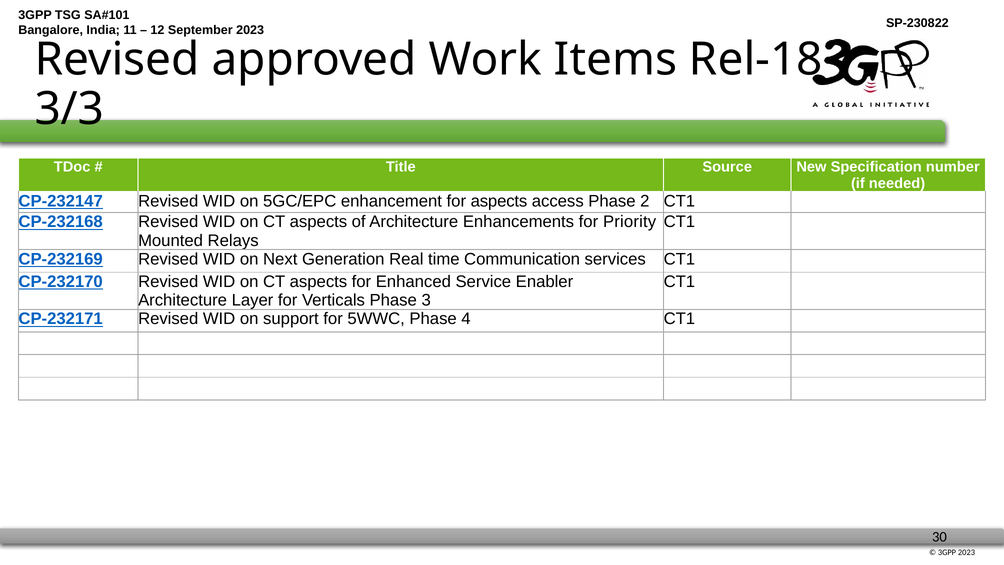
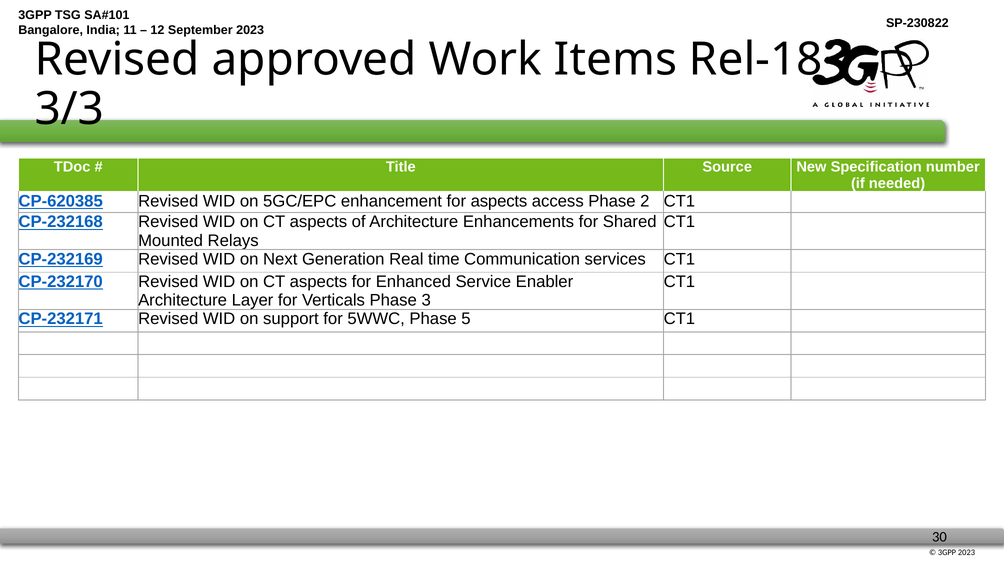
CP-232147: CP-232147 -> CP-620385
Priority: Priority -> Shared
4: 4 -> 5
